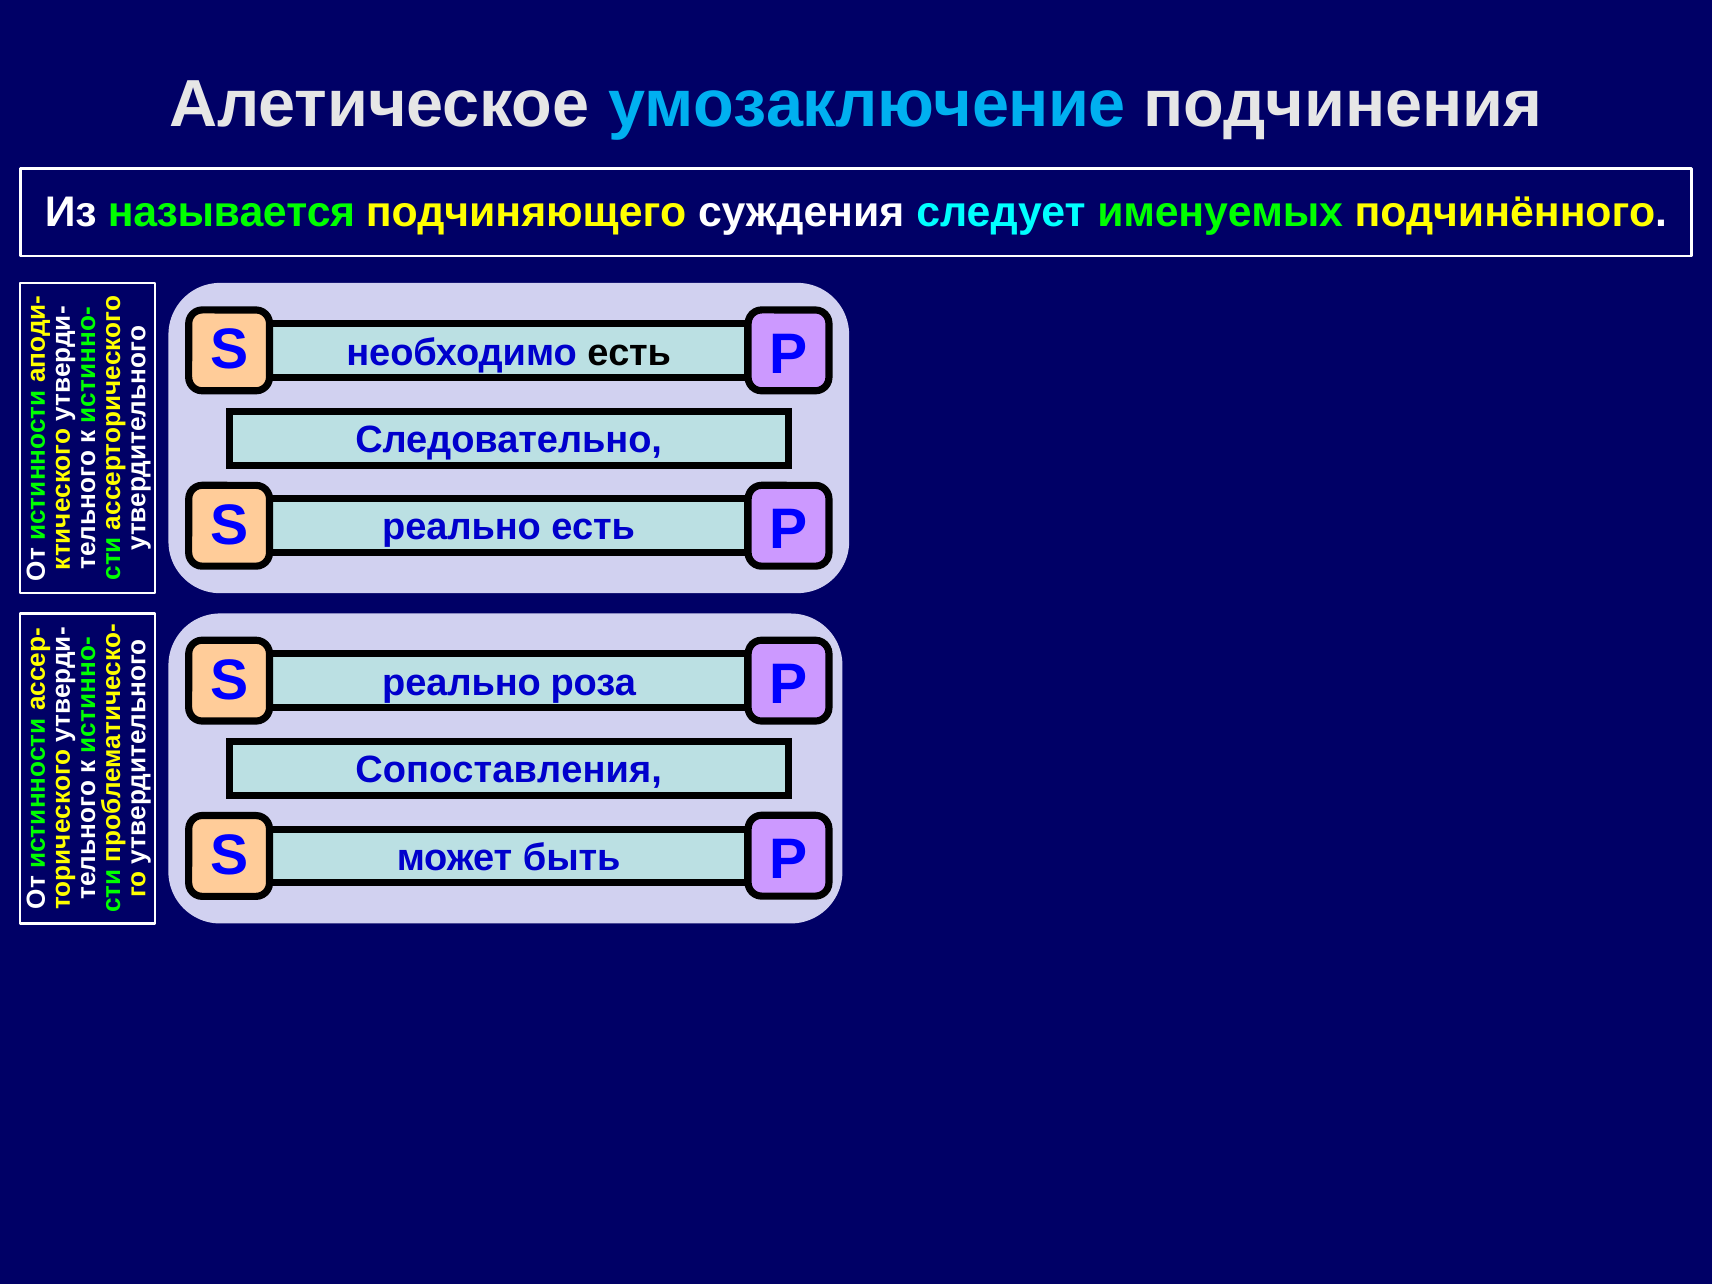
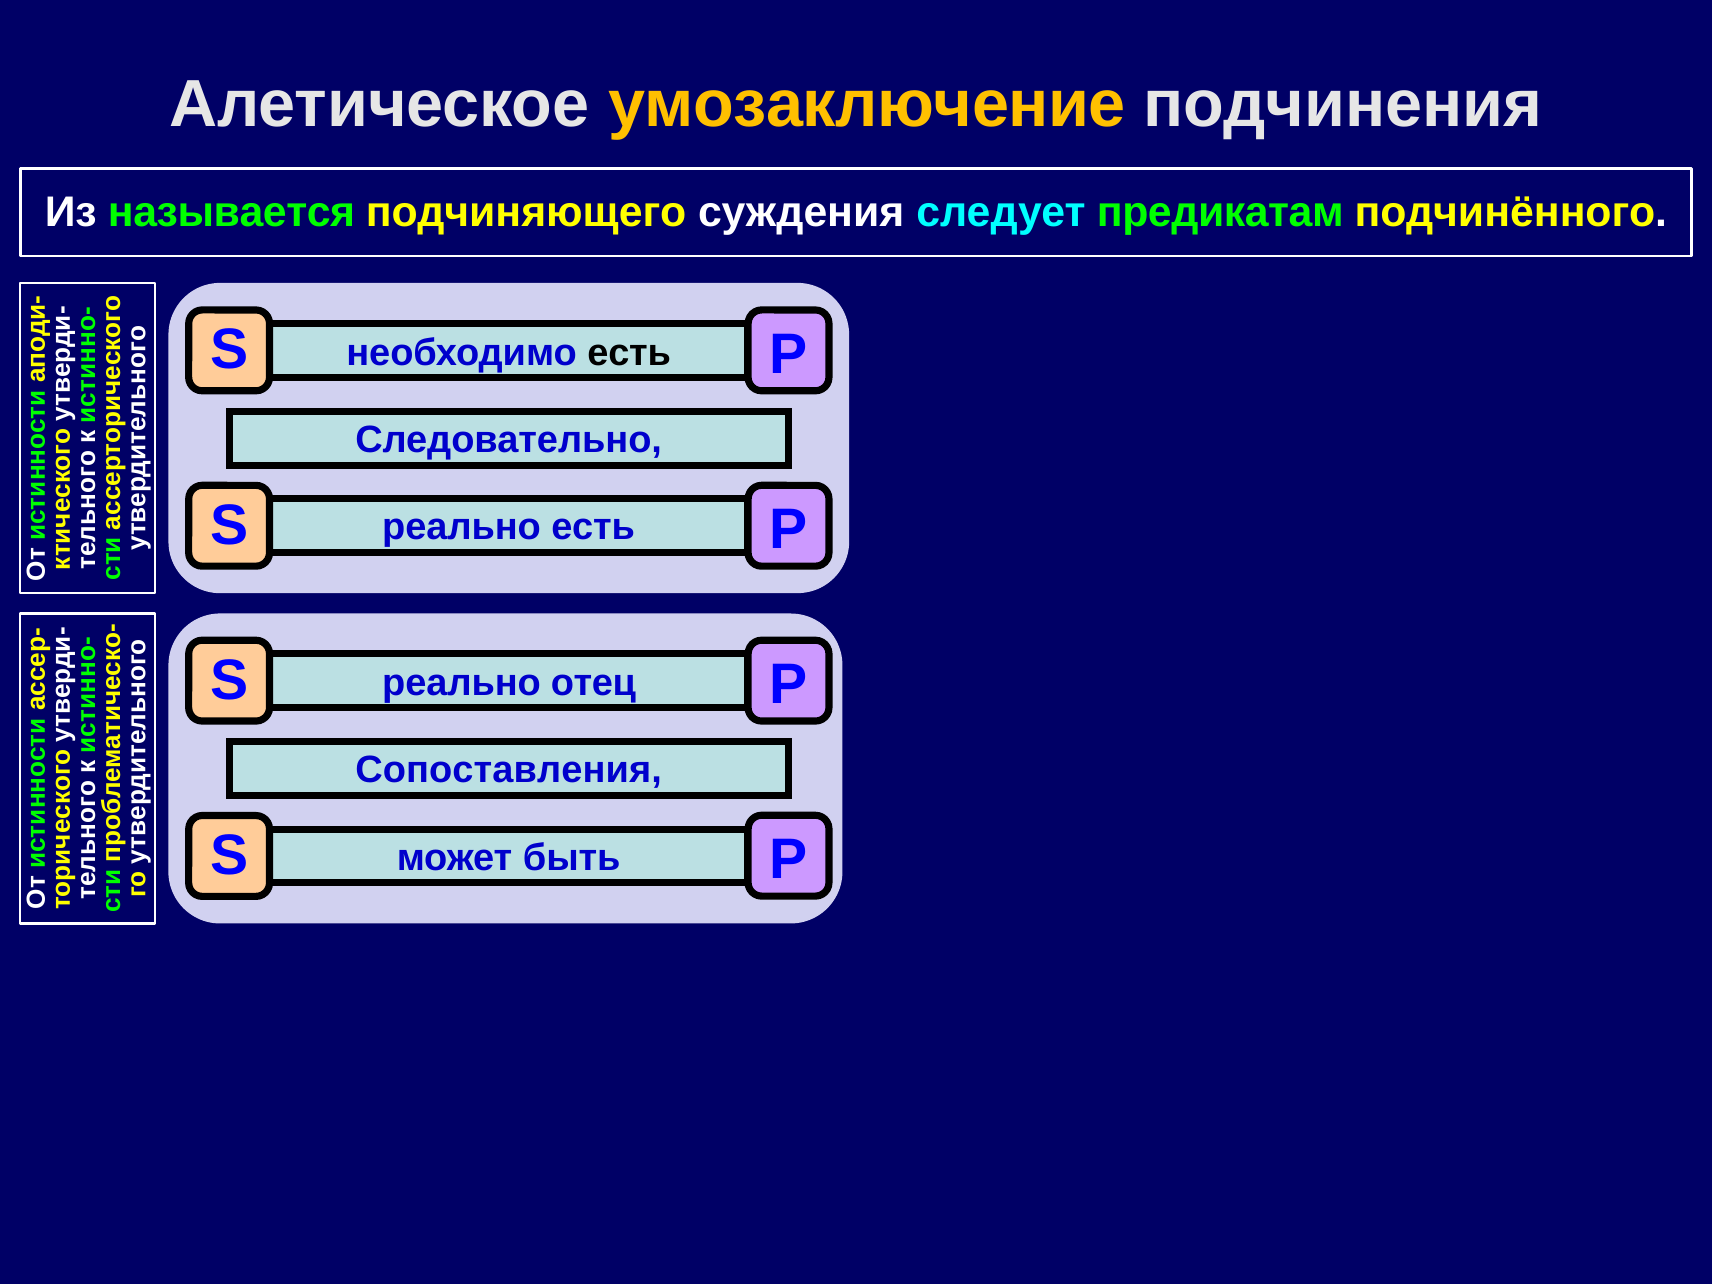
умозаключение colour: light blue -> yellow
именуемых: именуемых -> предикатам
роза: роза -> отец
